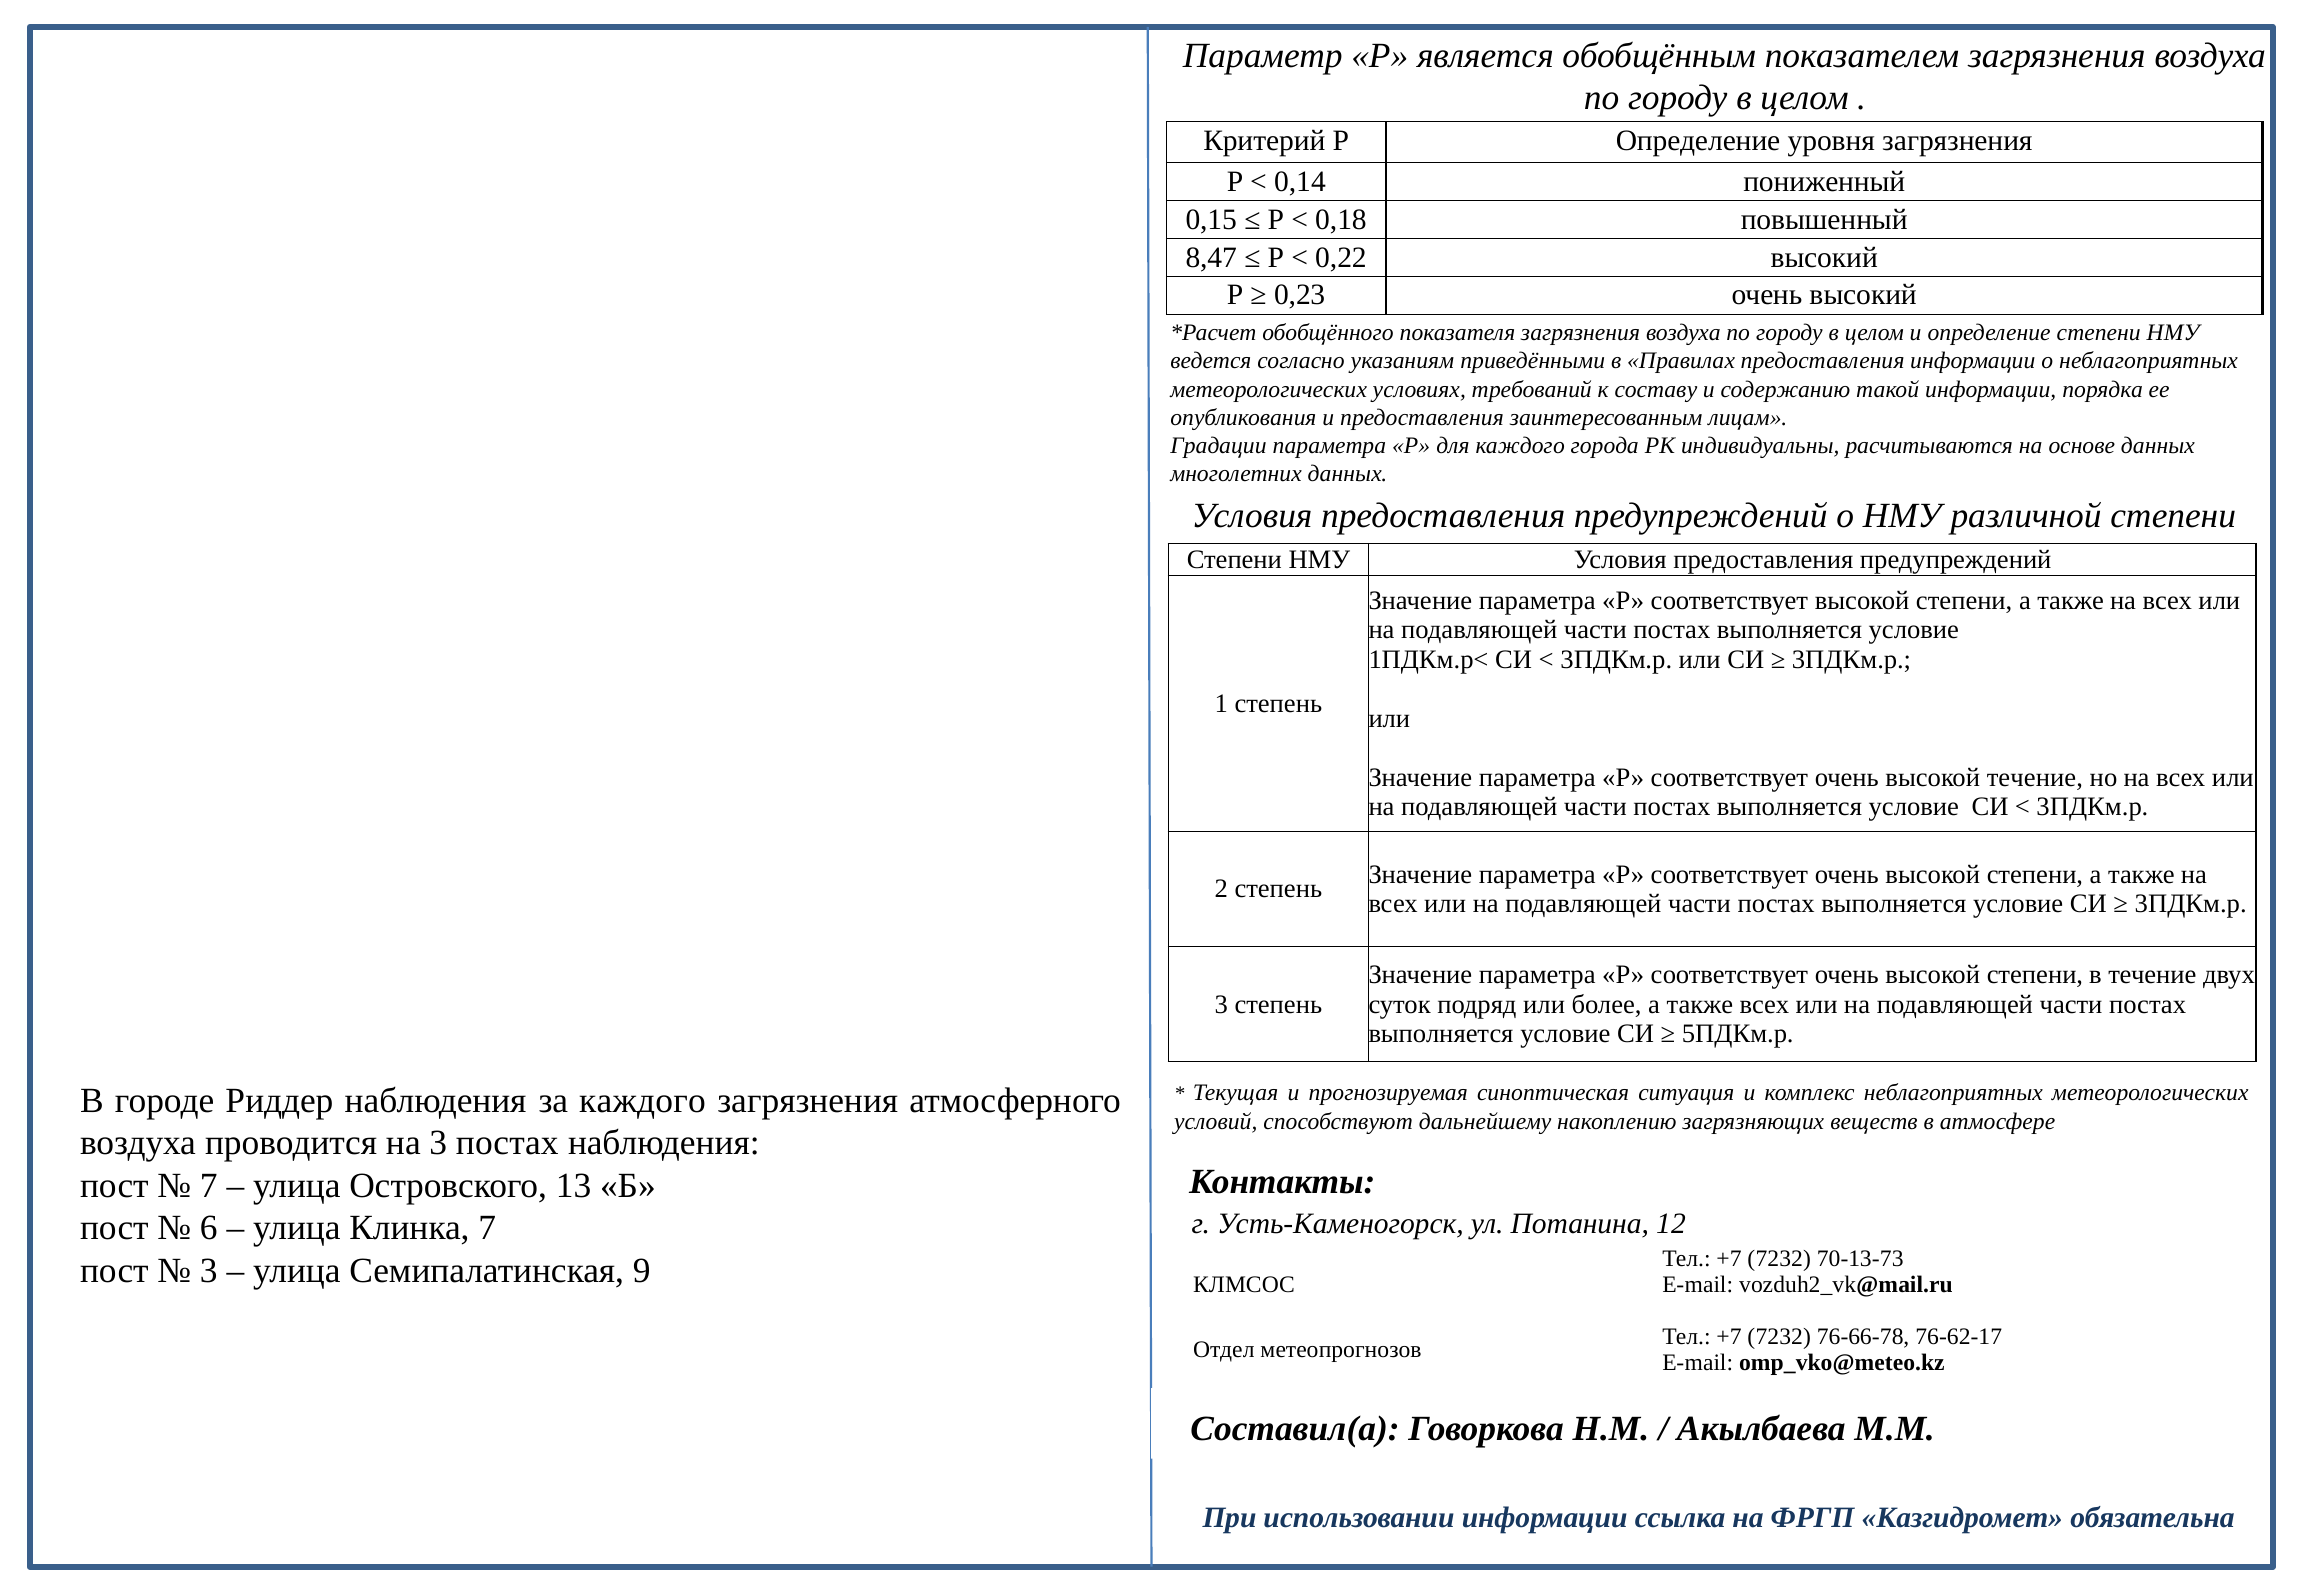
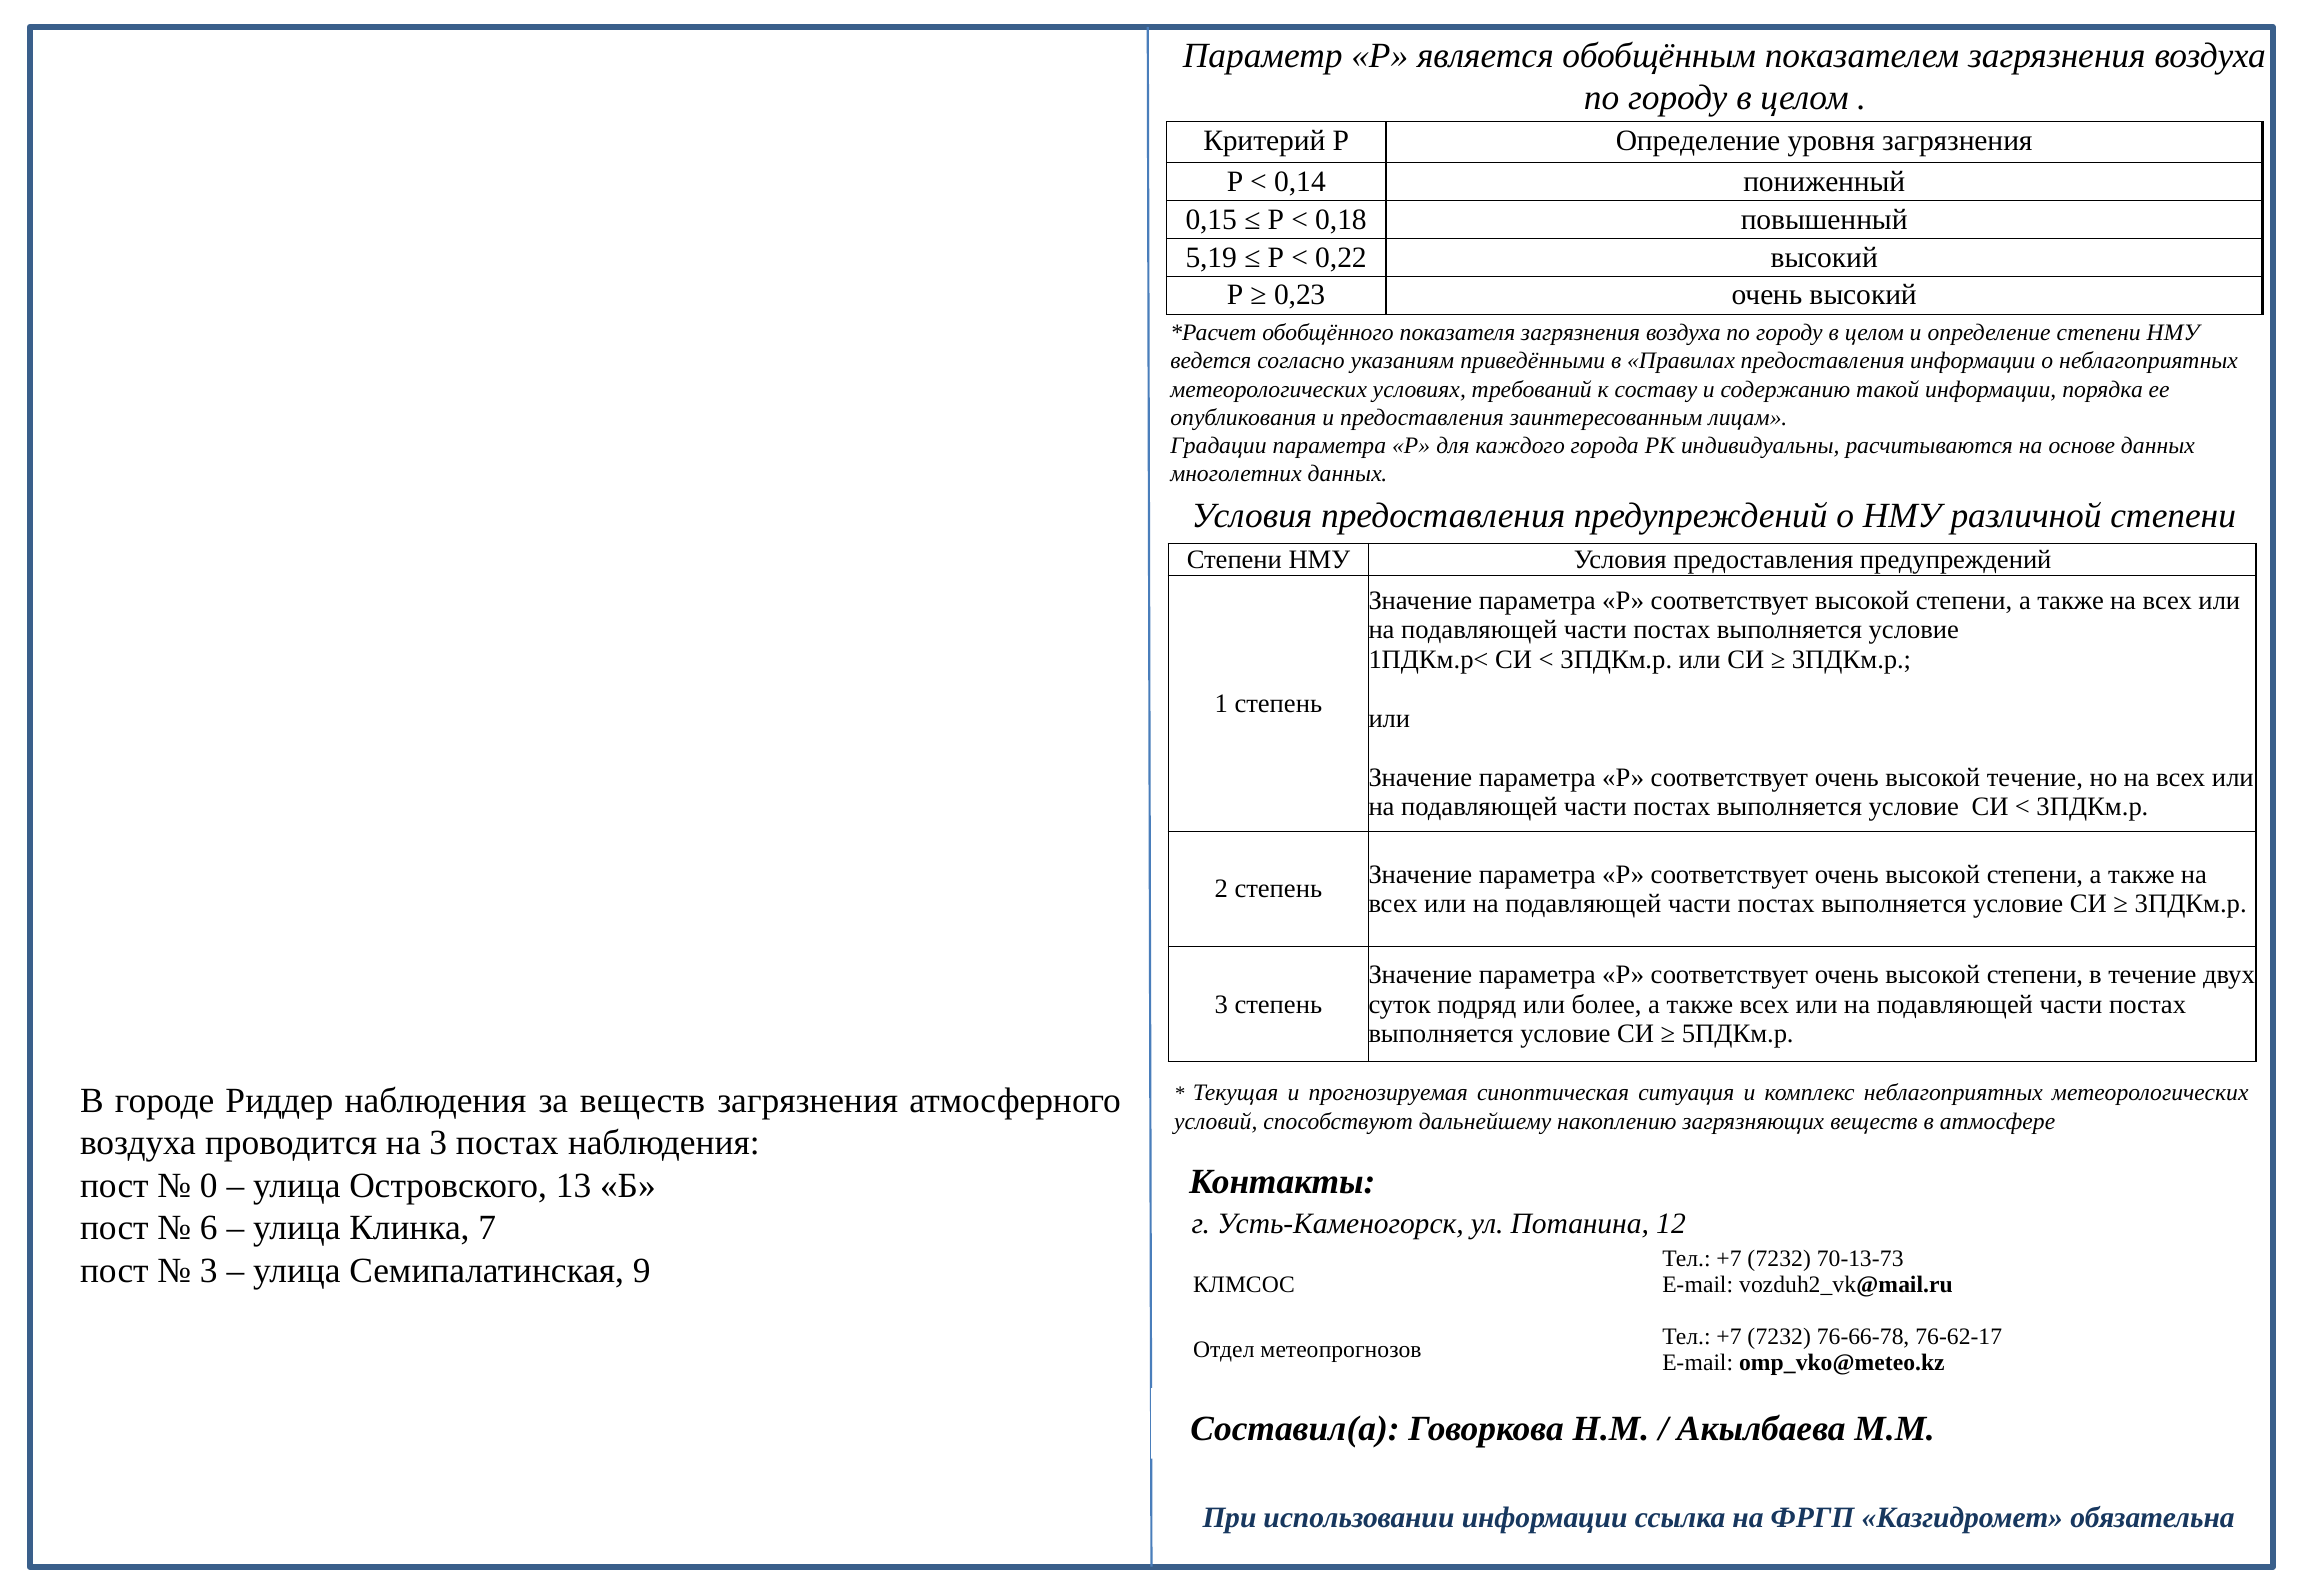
8,47: 8,47 -> 5,19
за каждого: каждого -> веществ
7 at (209, 1186): 7 -> 0
